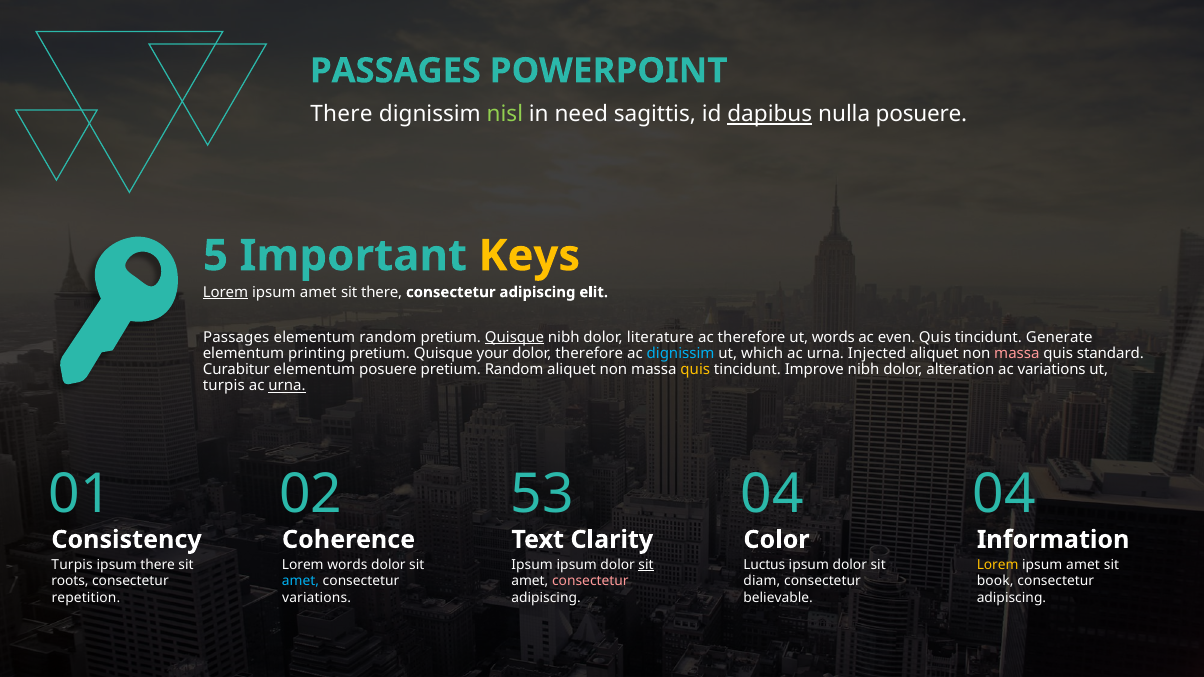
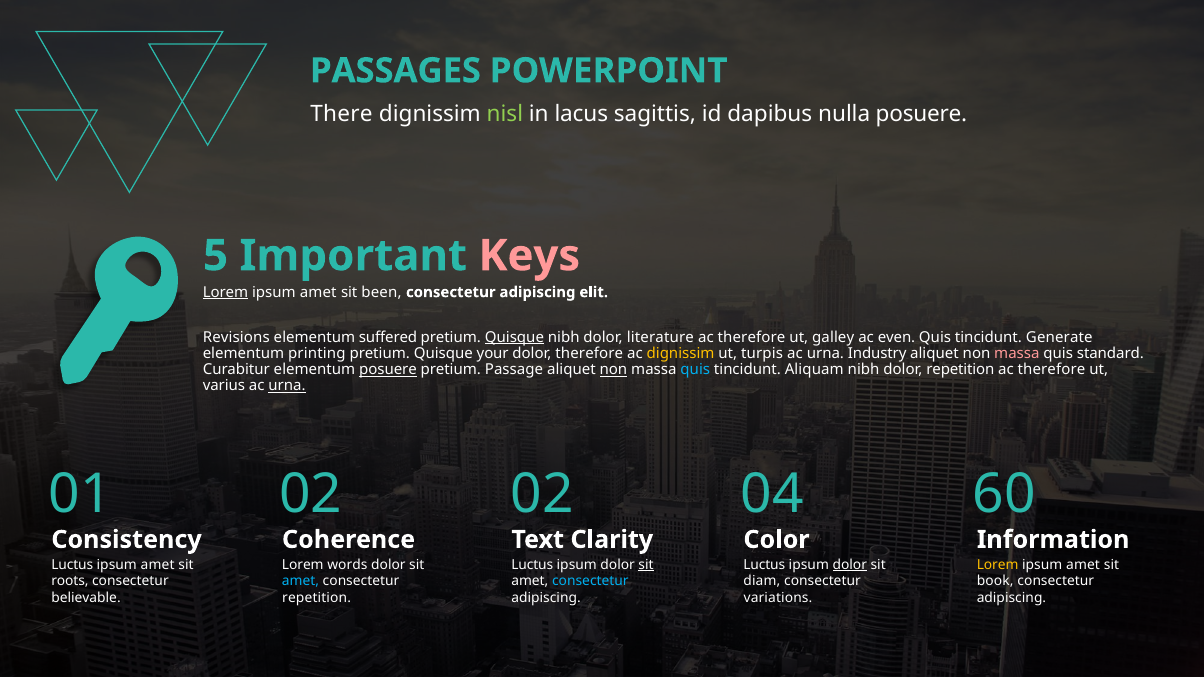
need: need -> lacus
dapibus underline: present -> none
Keys colour: yellow -> pink
sit there: there -> been
Passages at (236, 337): Passages -> Revisions
elementum random: random -> suffered
ut words: words -> galley
dignissim at (681, 354) colour: light blue -> yellow
which: which -> turpis
Injected: Injected -> Industry
posuere at (388, 370) underline: none -> present
pretium Random: Random -> Passage
non at (613, 370) underline: none -> present
quis at (695, 370) colour: yellow -> light blue
Improve: Improve -> Aliquam
dolor alteration: alteration -> repetition
variations at (1052, 370): variations -> therefore
turpis at (224, 386): turpis -> varius
02 53: 53 -> 02
04 04: 04 -> 60
Turpis at (72, 565): Turpis -> Luctus
there at (158, 565): there -> amet
Ipsum at (532, 565): Ipsum -> Luctus
dolor at (850, 565) underline: none -> present
consectetur at (590, 582) colour: pink -> light blue
repetition: repetition -> believable
variations at (317, 598): variations -> repetition
believable: believable -> variations
